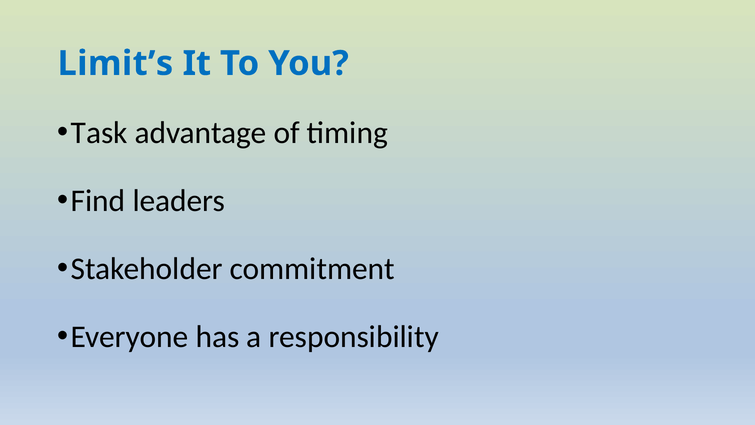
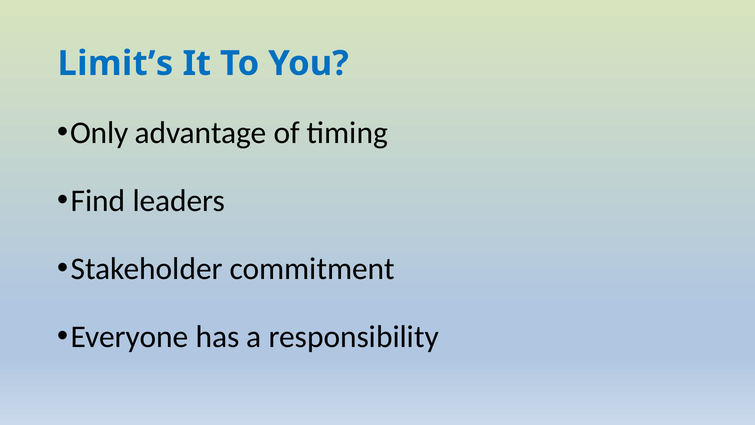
Task: Task -> Only
